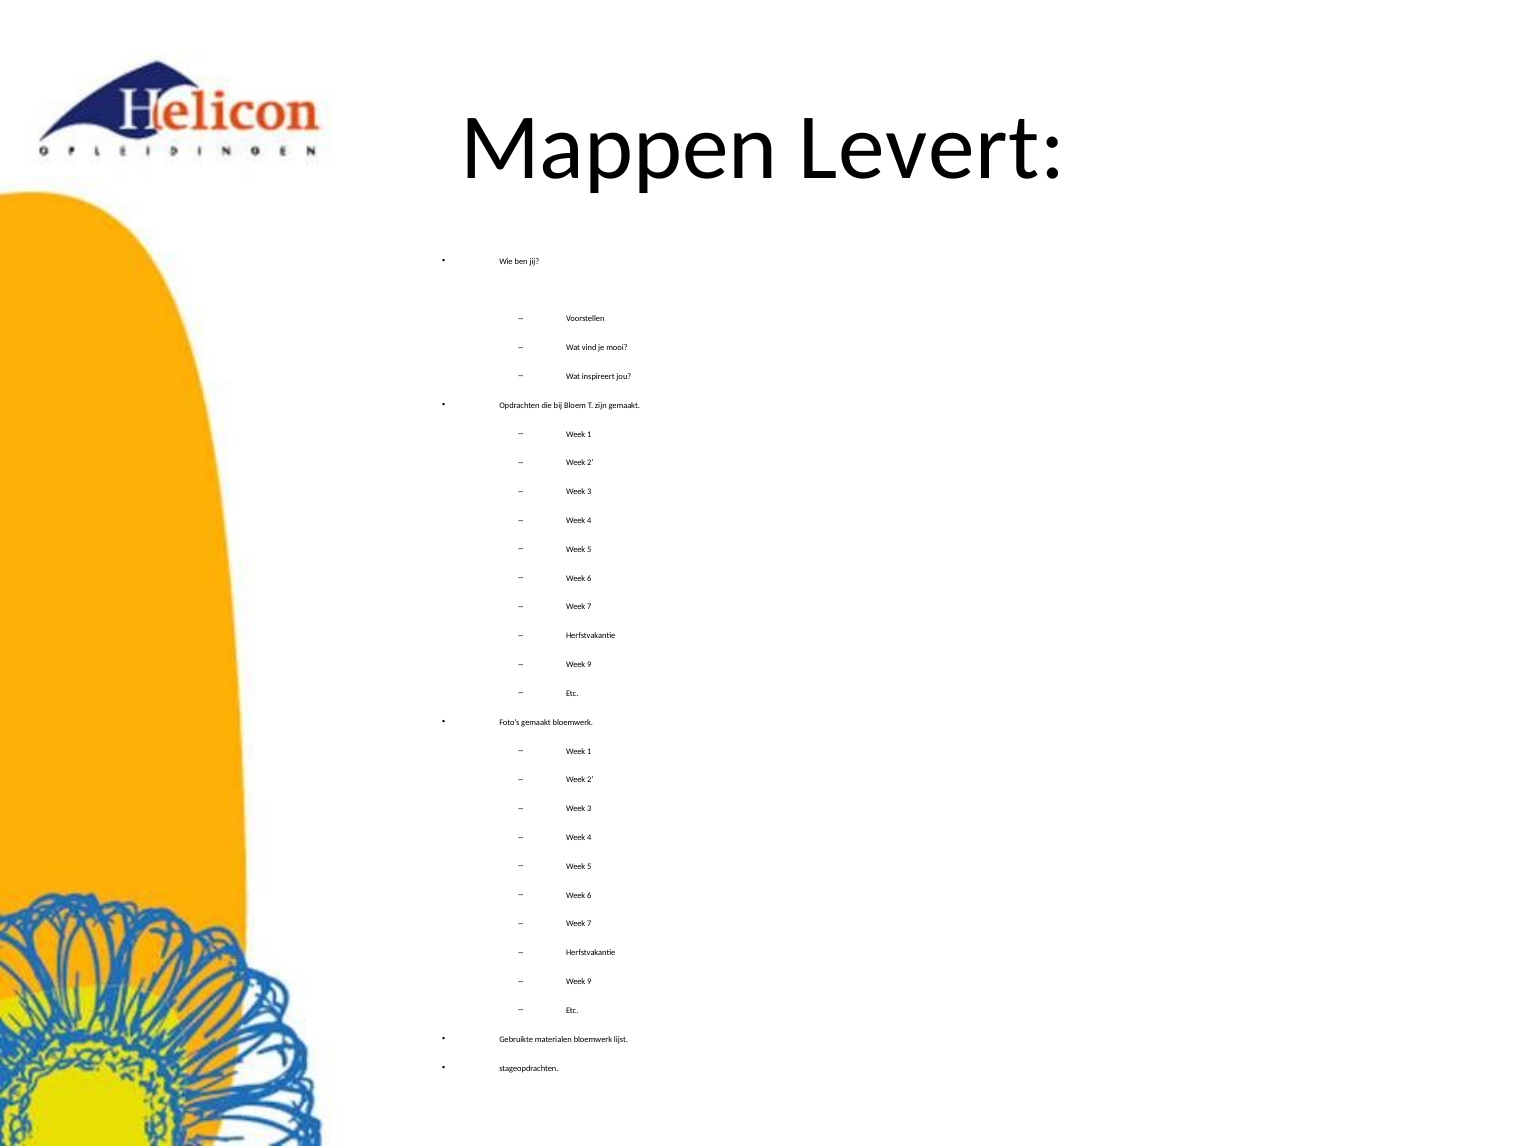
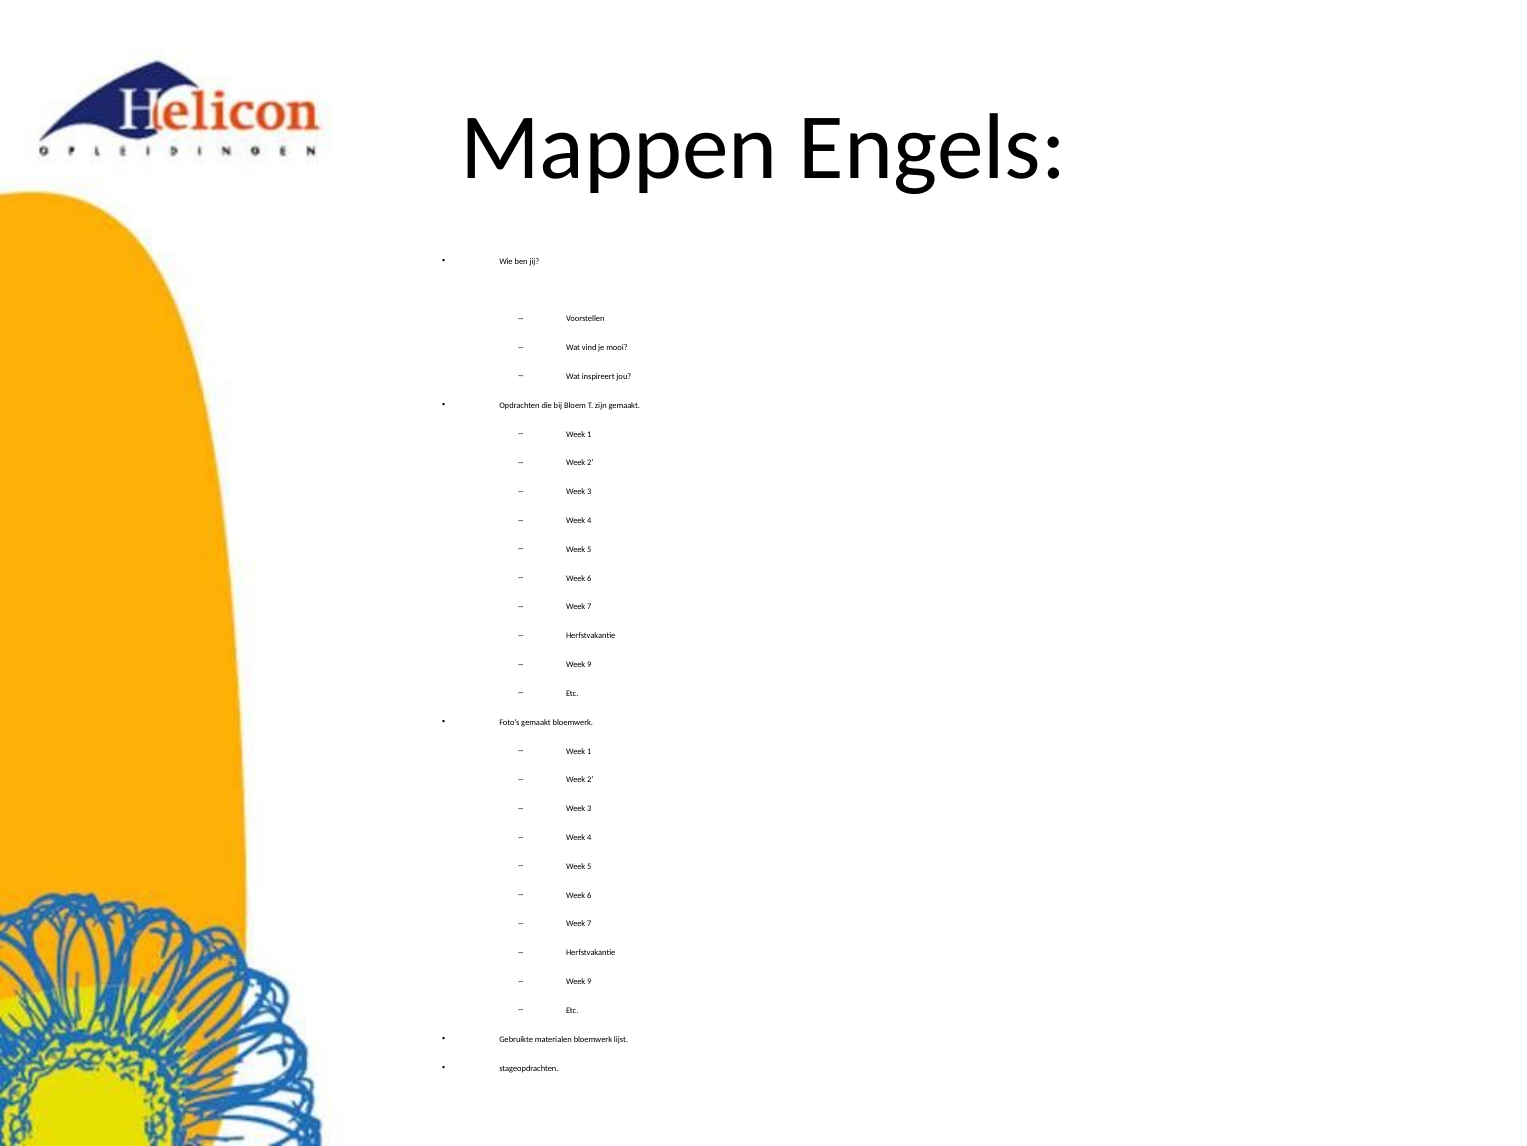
Levert: Levert -> Engels
